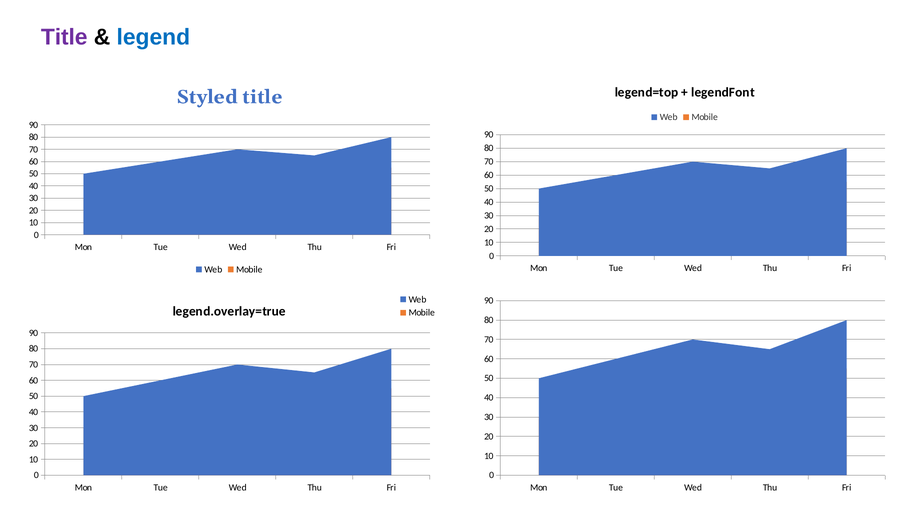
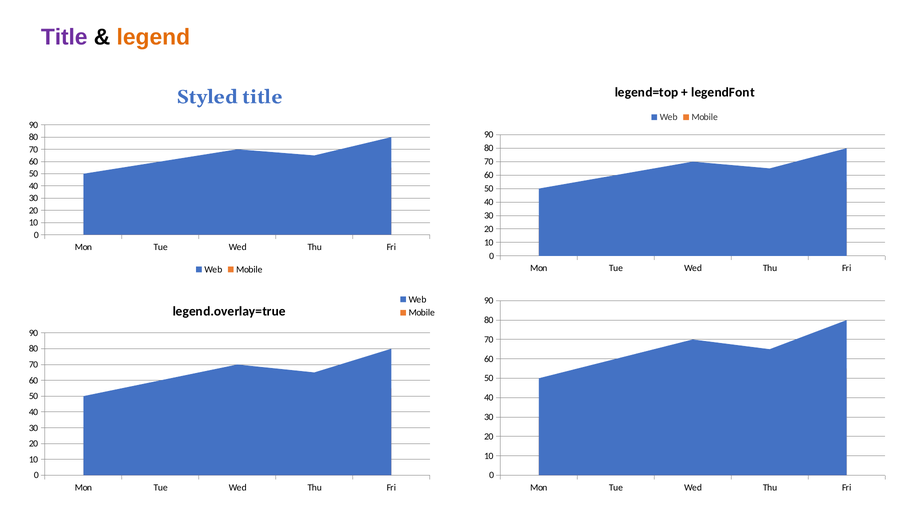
legend colour: blue -> orange
